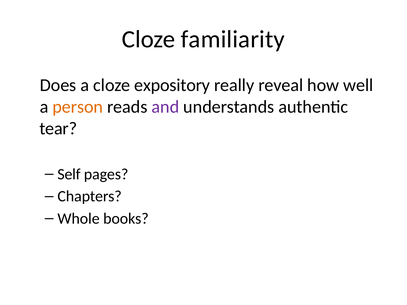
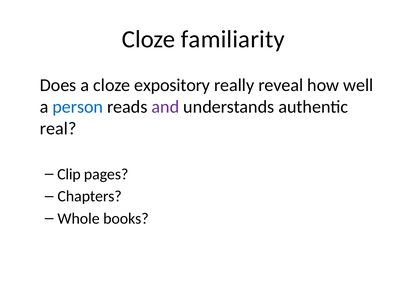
person colour: orange -> blue
tear: tear -> real
Self: Self -> Clip
